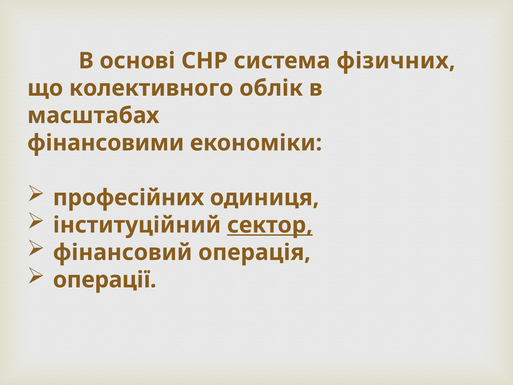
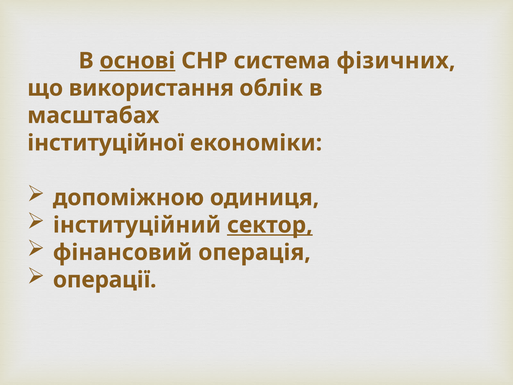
основі underline: none -> present
колективного: колективного -> використання
фінансовими: фінансовими -> інституційної
професійних: професійних -> допоміжною
